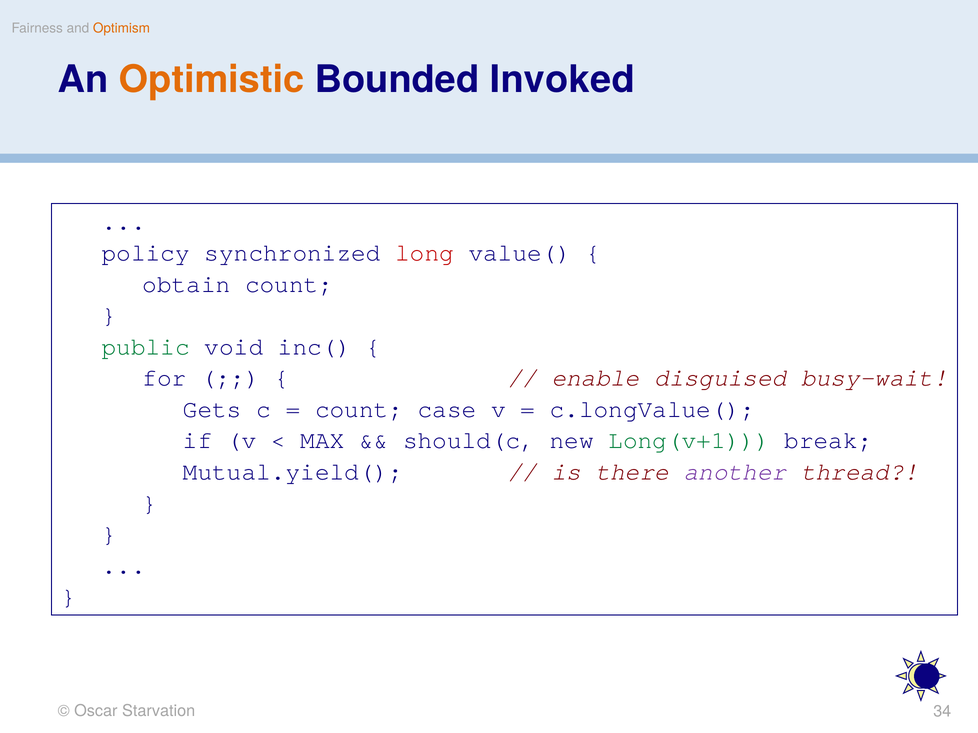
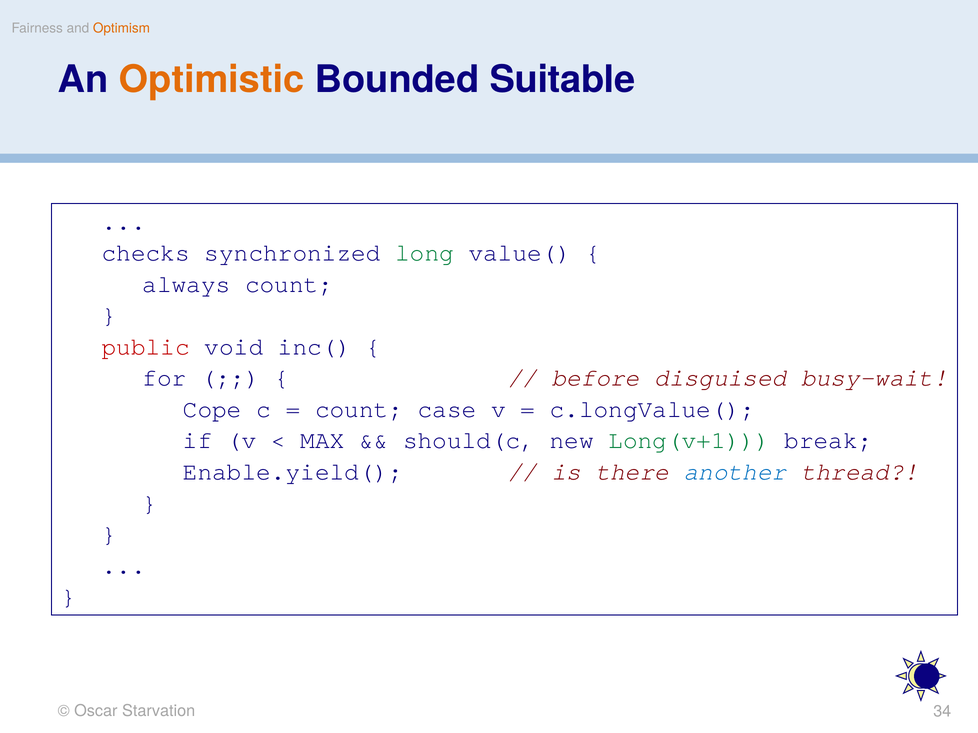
Invoked: Invoked -> Suitable
policy: policy -> checks
long colour: red -> green
obtain: obtain -> always
public colour: green -> red
enable: enable -> before
Gets: Gets -> Cope
Mutual.yield(: Mutual.yield( -> Enable.yield(
another colour: purple -> blue
